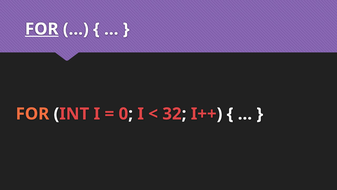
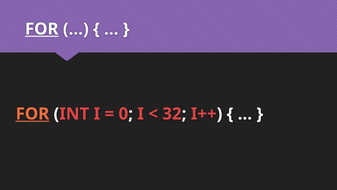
FOR at (32, 114) underline: none -> present
